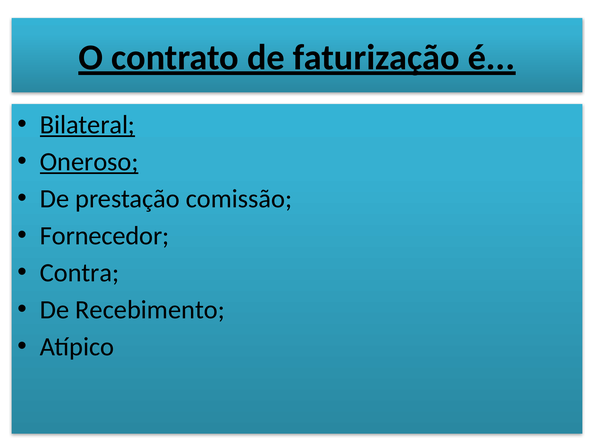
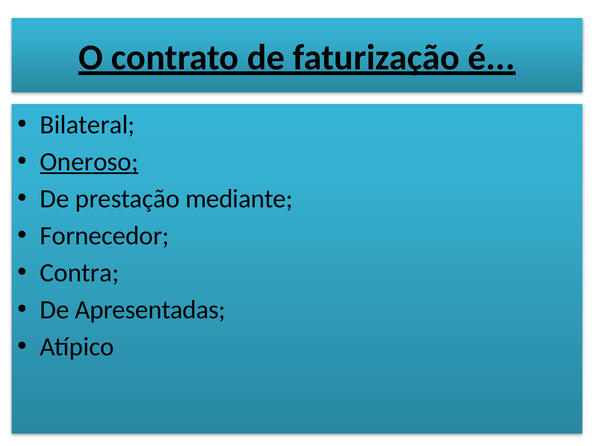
Bilateral underline: present -> none
comissão: comissão -> mediante
Recebimento: Recebimento -> Apresentadas
